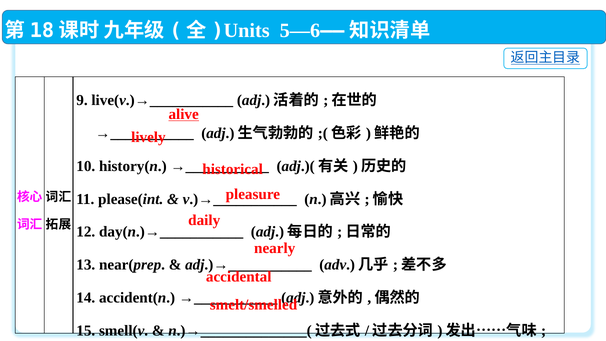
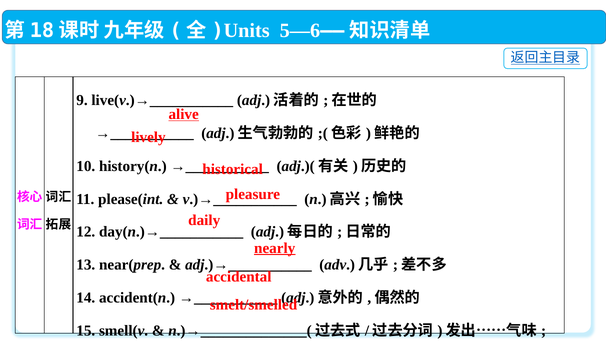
nearly underline: none -> present
